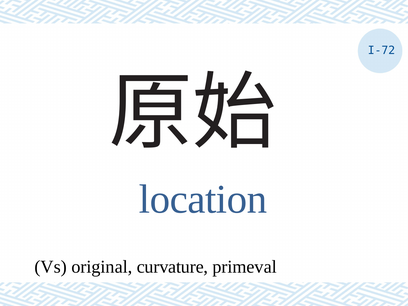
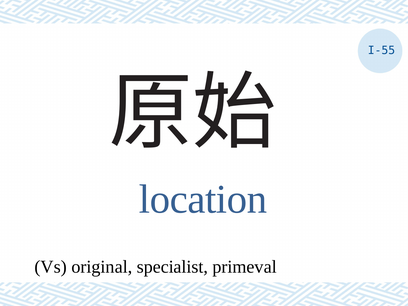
I-72: I-72 -> I-55
curvature: curvature -> specialist
